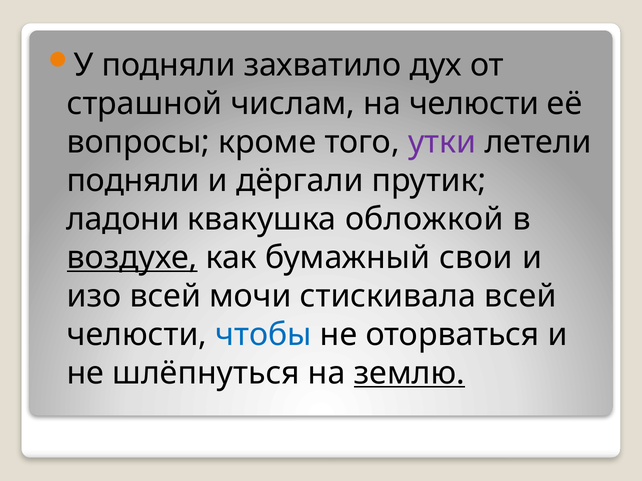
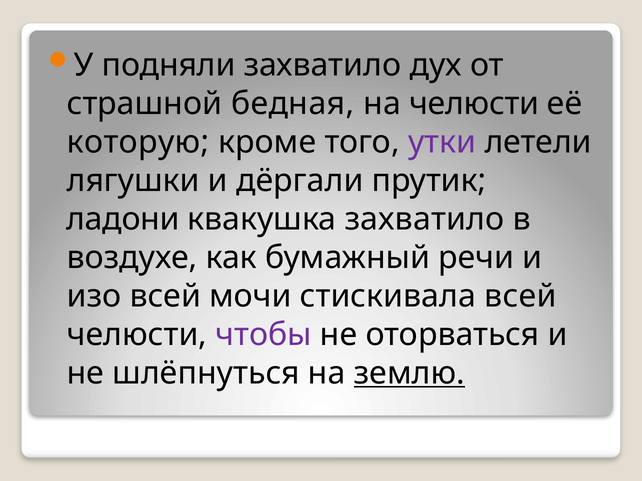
числам: числам -> бедная
вопросы: вопросы -> которую
подняли at (133, 181): подняли -> лягушки
квакушка обложкой: обложкой -> захватило
воздухе underline: present -> none
свои: свои -> речи
чтобы colour: blue -> purple
